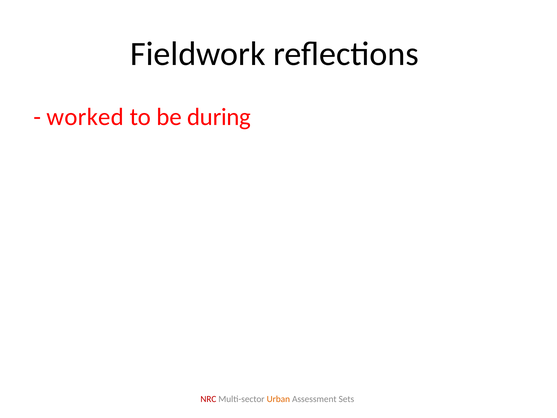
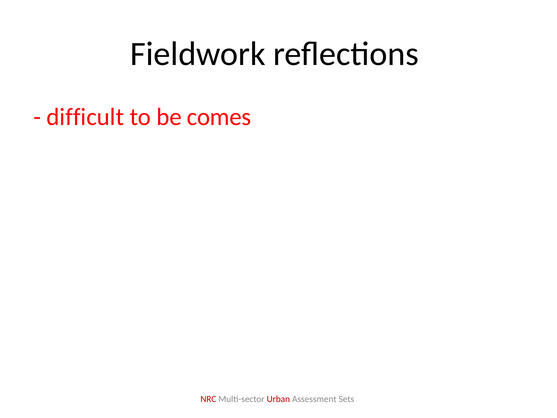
worked: worked -> difficult
during: during -> comes
Urban colour: orange -> red
